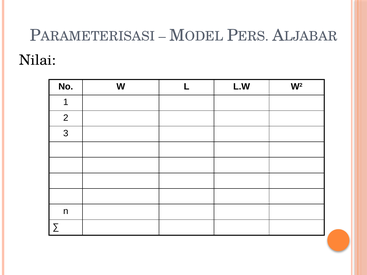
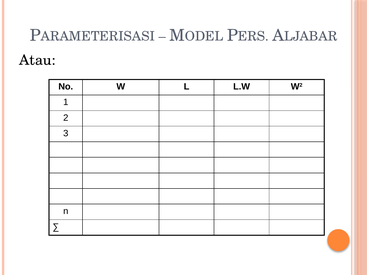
Nilai: Nilai -> Atau
